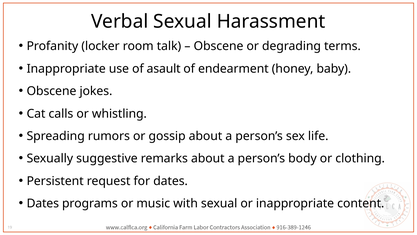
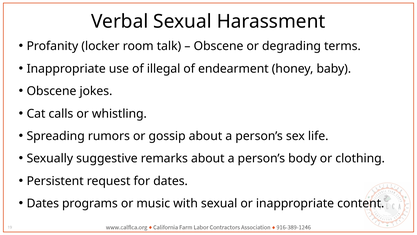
asault: asault -> illegal
